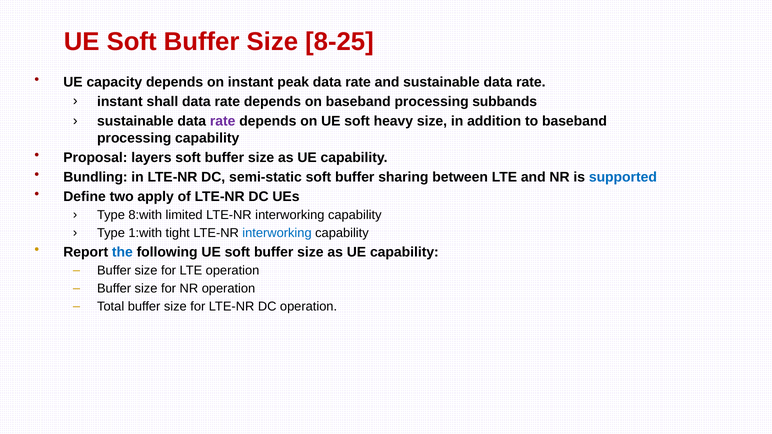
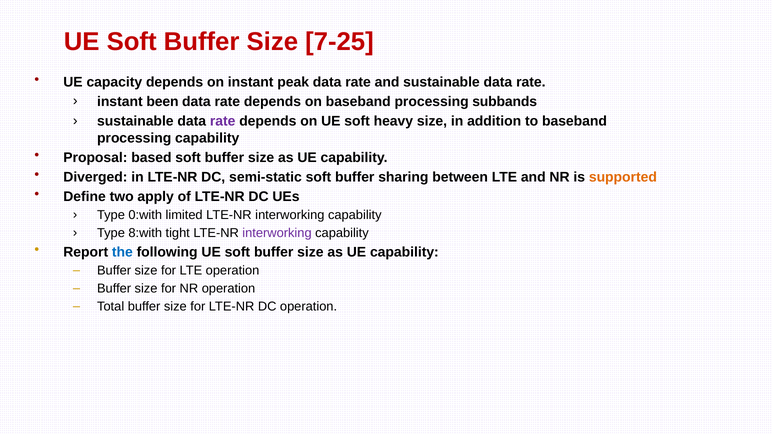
8-25: 8-25 -> 7-25
shall: shall -> been
layers: layers -> based
Bundling: Bundling -> Diverged
supported colour: blue -> orange
8:with: 8:with -> 0:with
1:with: 1:with -> 8:with
interworking at (277, 233) colour: blue -> purple
